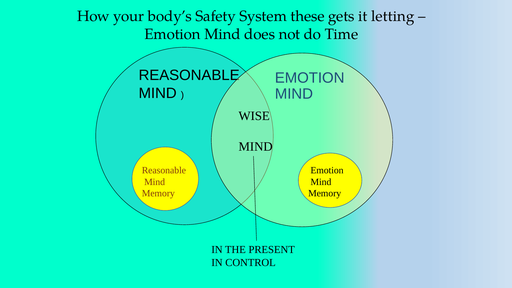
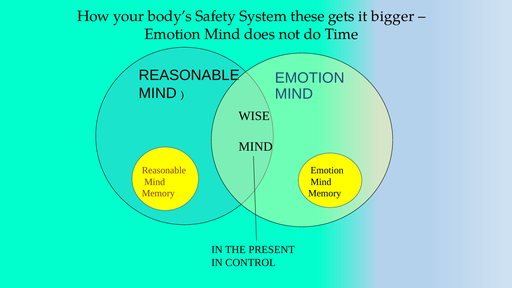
letting: letting -> bigger
